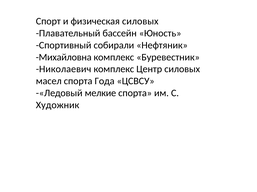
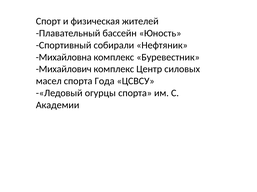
физическая силовых: силовых -> жителей
Николаевич: Николаевич -> Михайлович
мелкие: мелкие -> огурцы
Художник: Художник -> Академии
